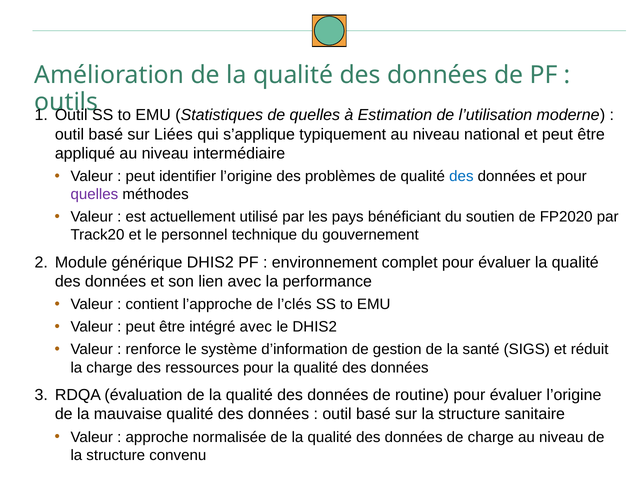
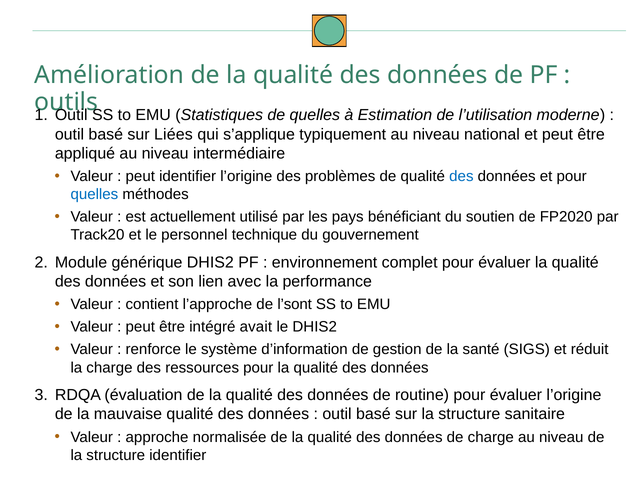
quelles at (94, 195) colour: purple -> blue
l’clés: l’clés -> l’sont
intégré avec: avec -> avait
structure convenu: convenu -> identifier
